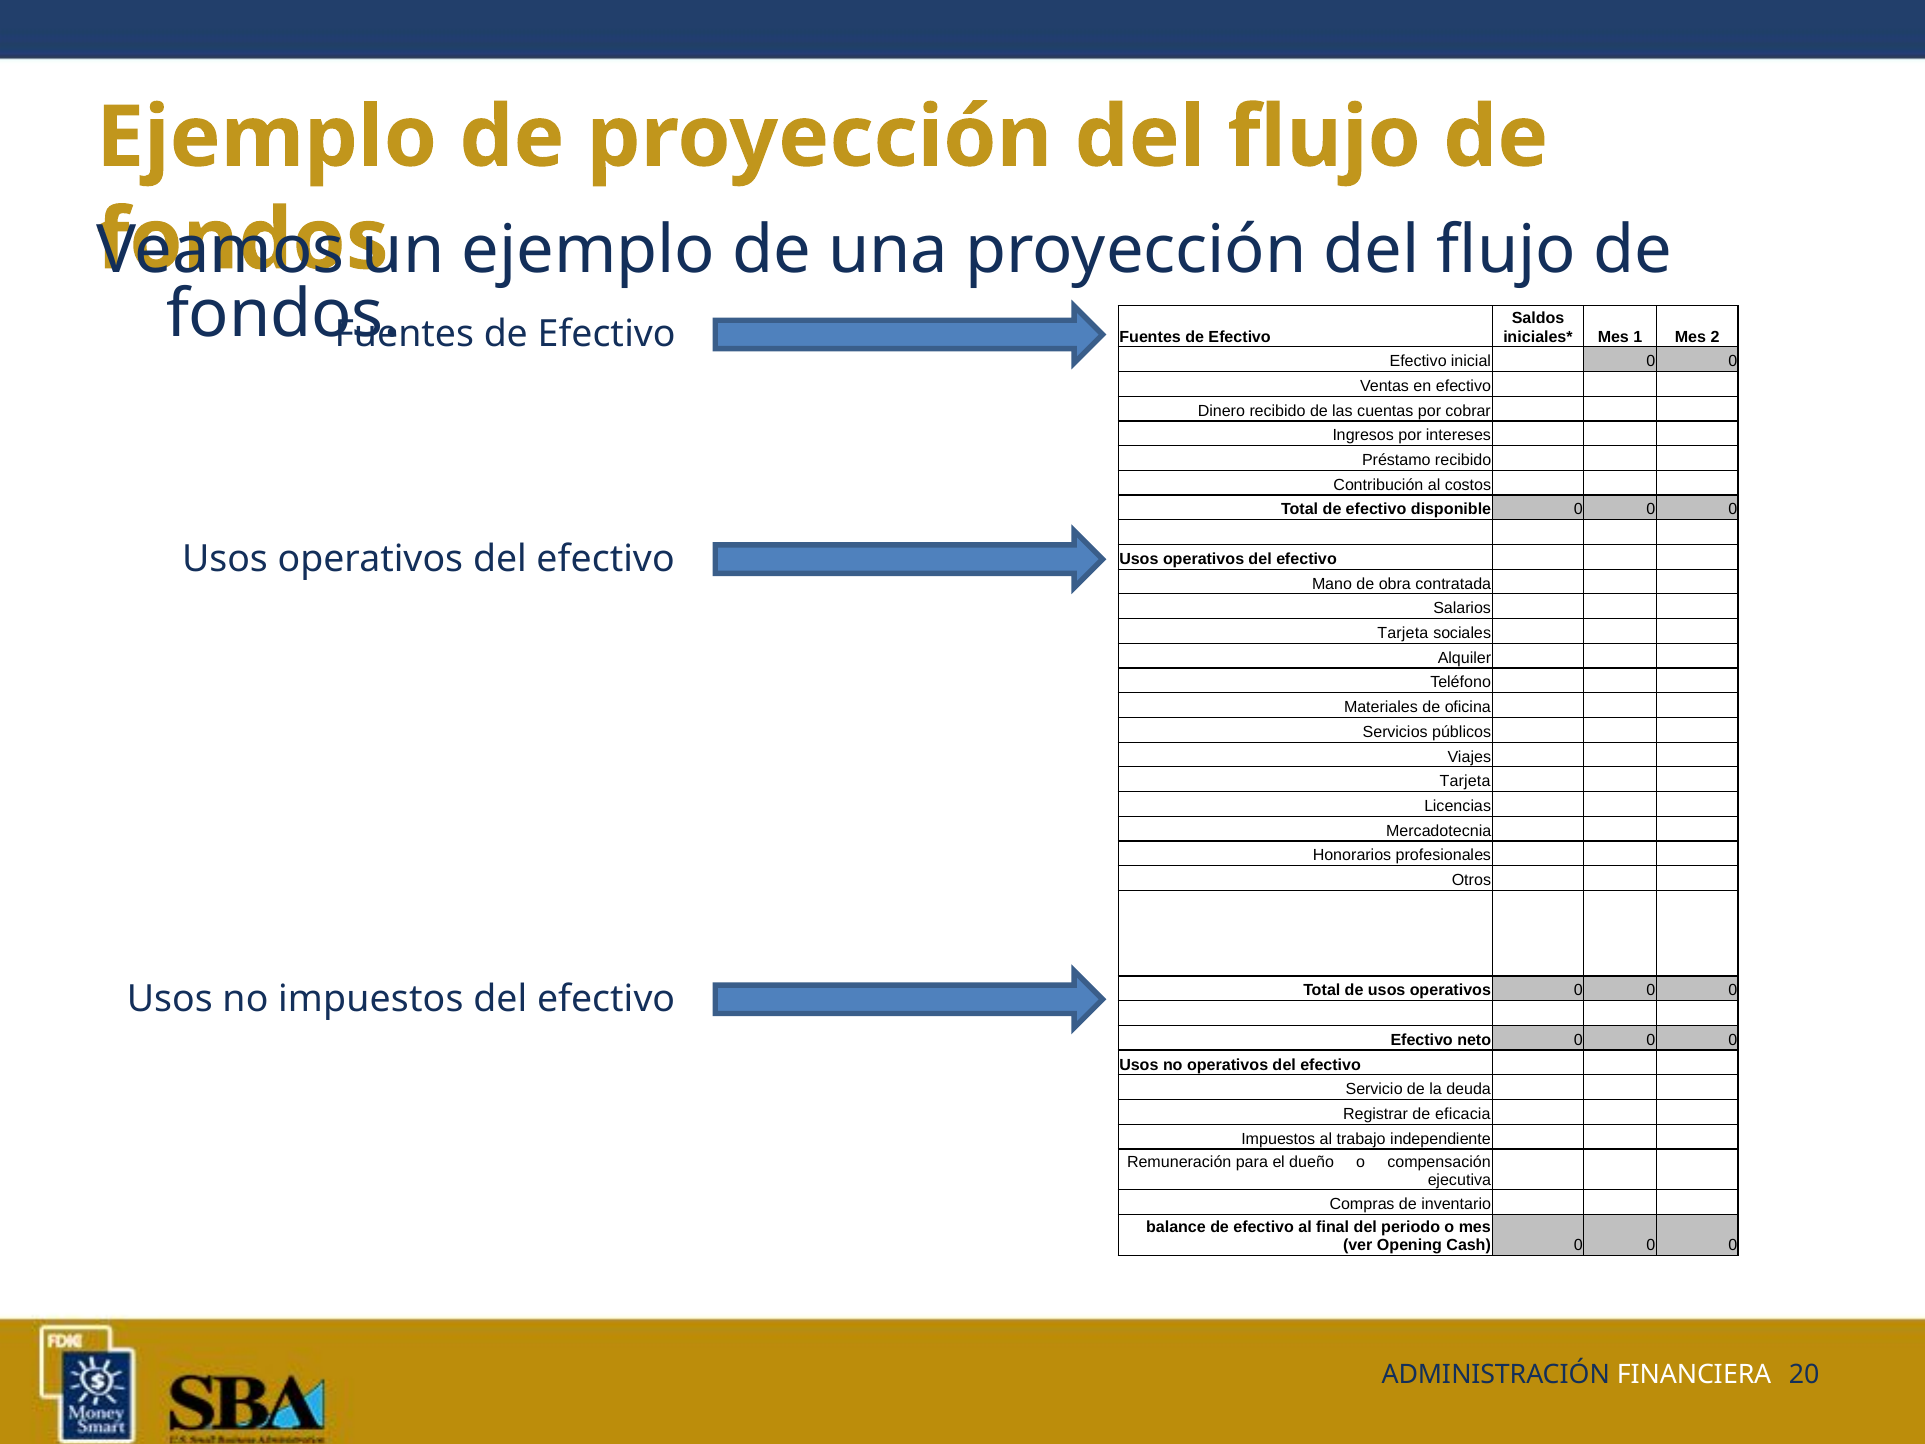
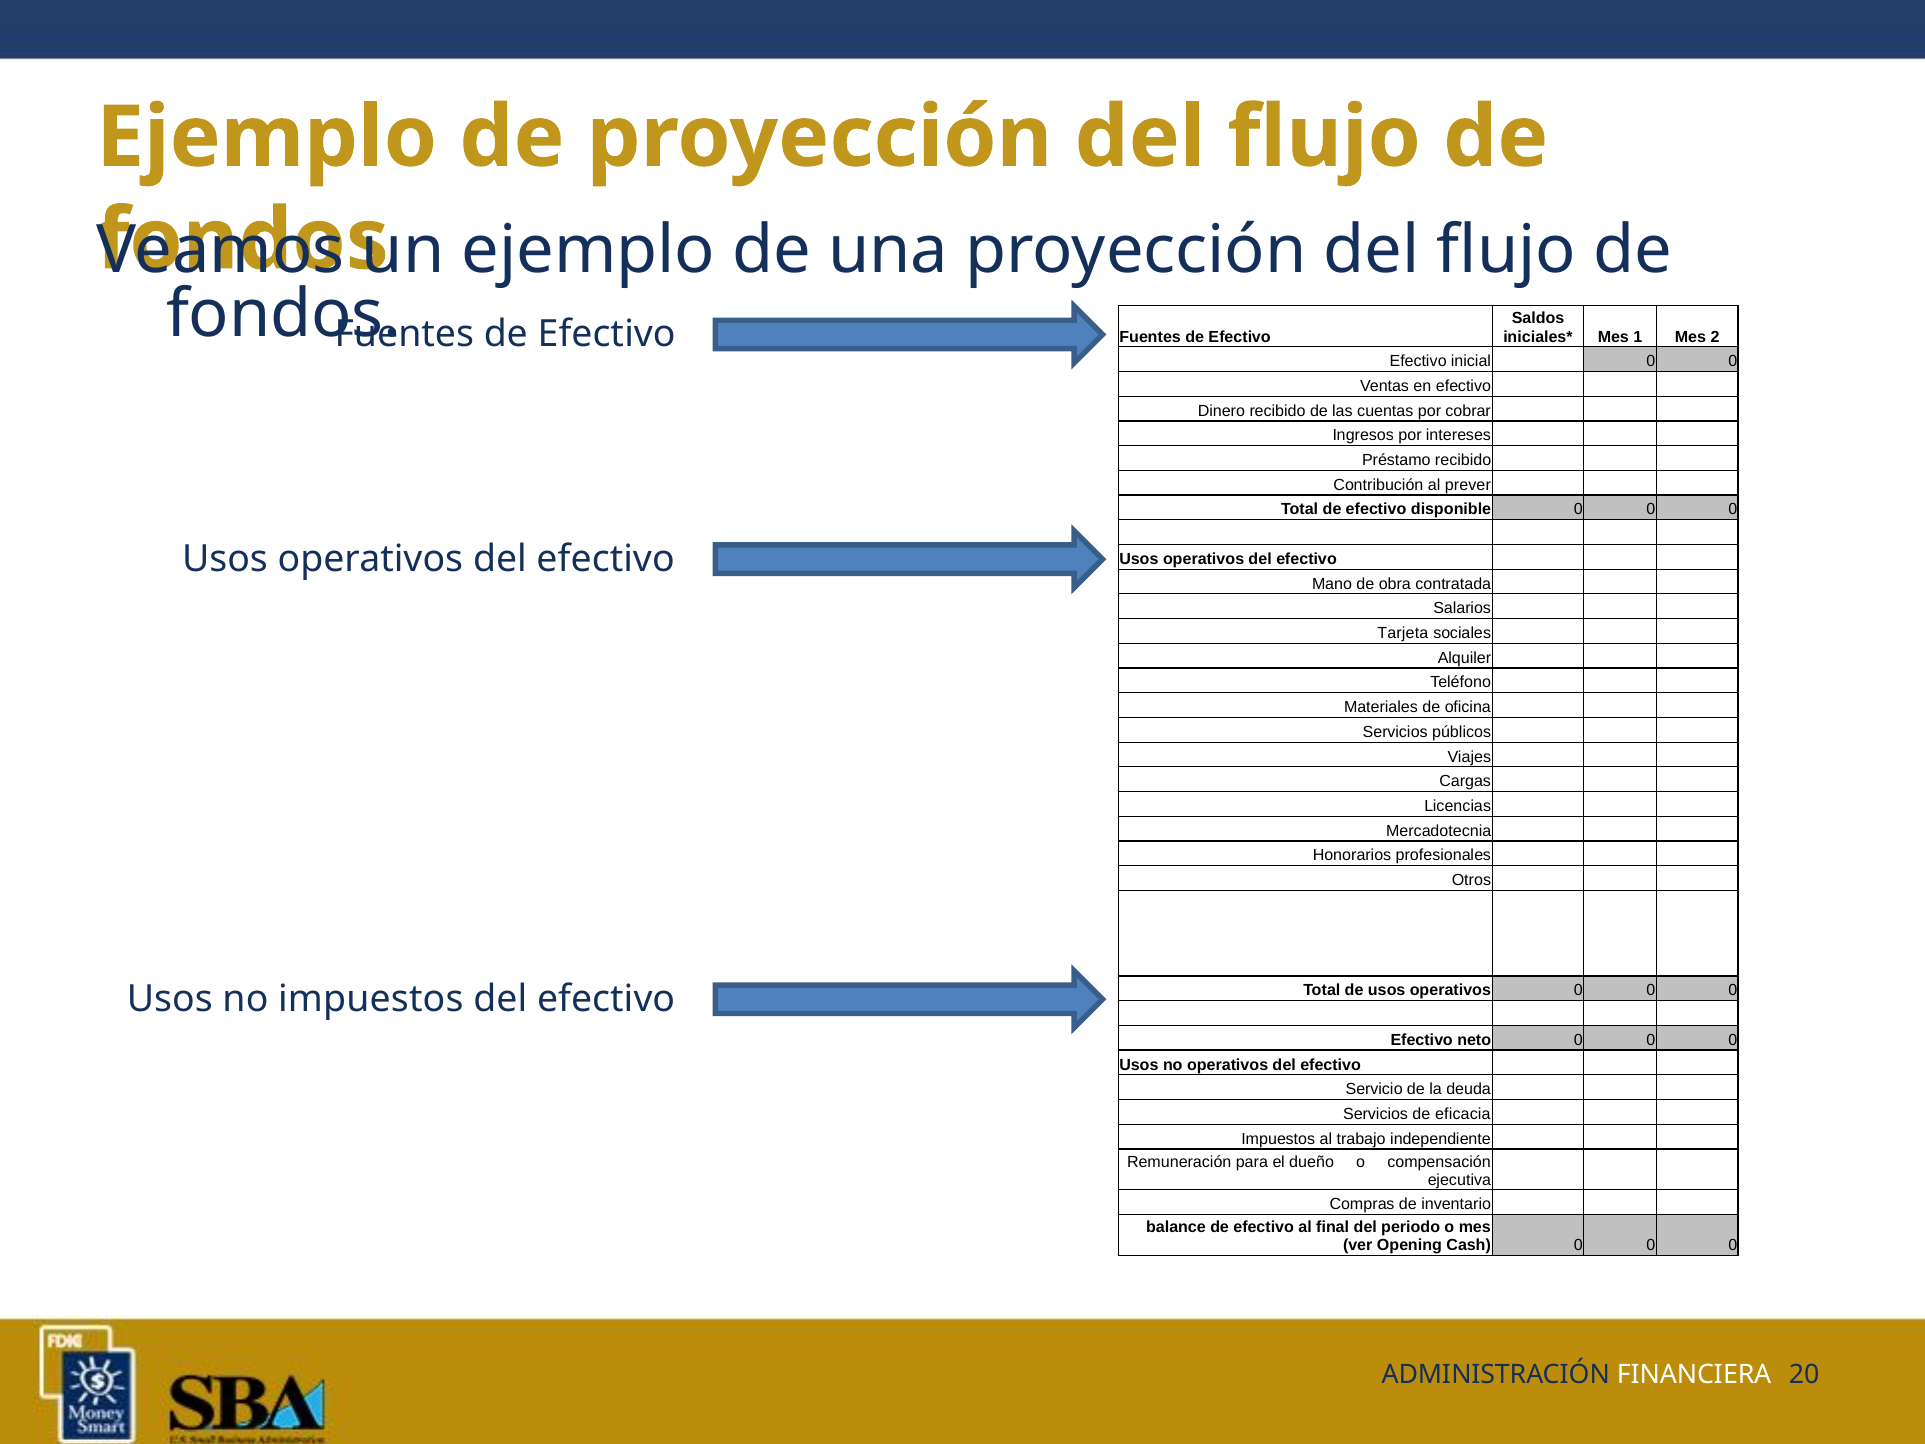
costos: costos -> prever
Tarjeta at (1465, 781): Tarjeta -> Cargas
Registrar at (1376, 1114): Registrar -> Servicios
